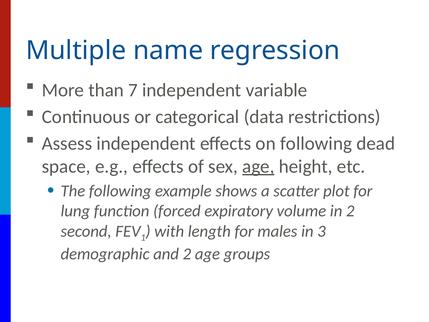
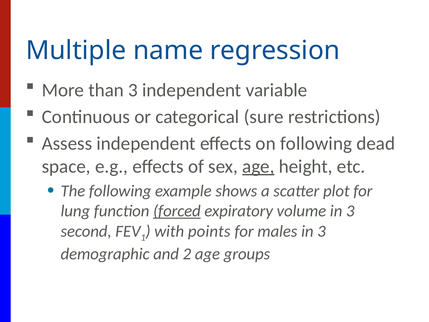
than 7: 7 -> 3
data: data -> sure
forced underline: none -> present
volume in 2: 2 -> 3
length: length -> points
